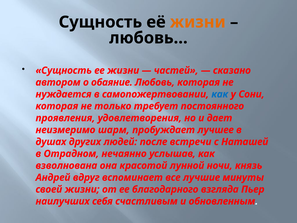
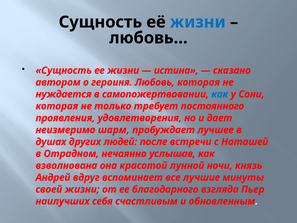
жизни at (198, 22) colour: orange -> blue
частей: частей -> истина
обаяние: обаяние -> героиня
